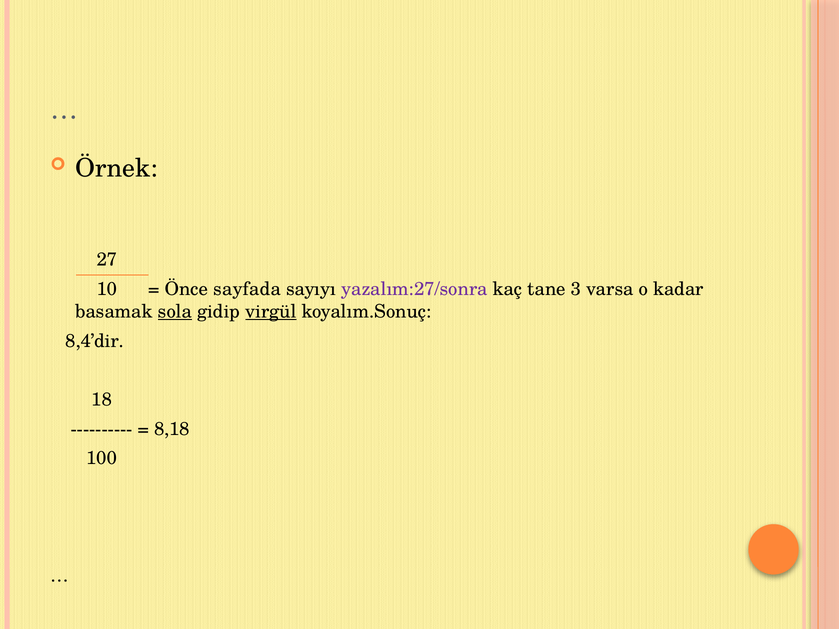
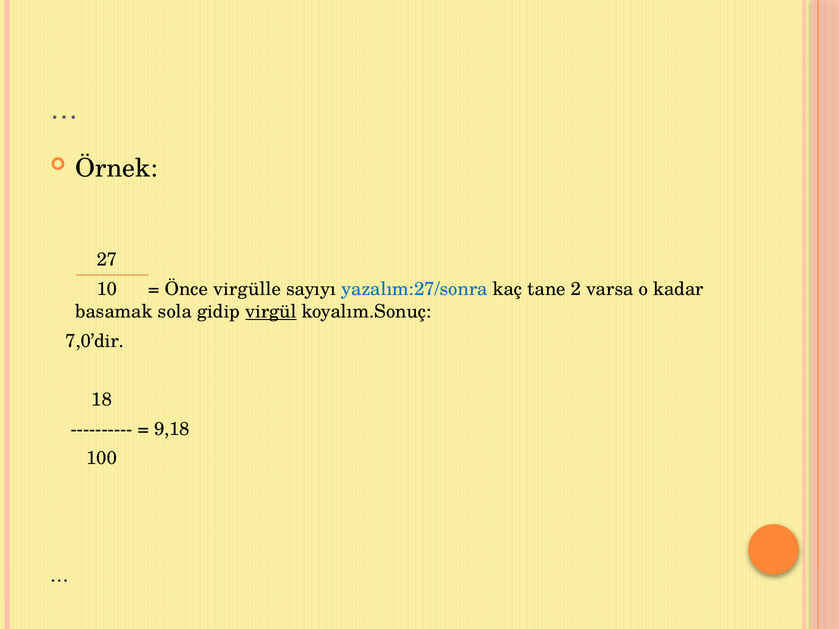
sayfada: sayfada -> virgülle
yazalım:27/sonra colour: purple -> blue
3: 3 -> 2
sola underline: present -> none
8,4’dir: 8,4’dir -> 7,0’dir
8,18: 8,18 -> 9,18
